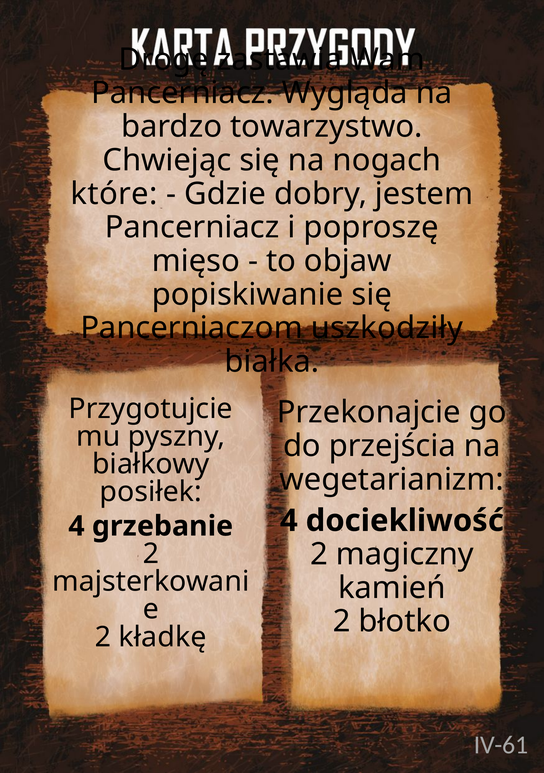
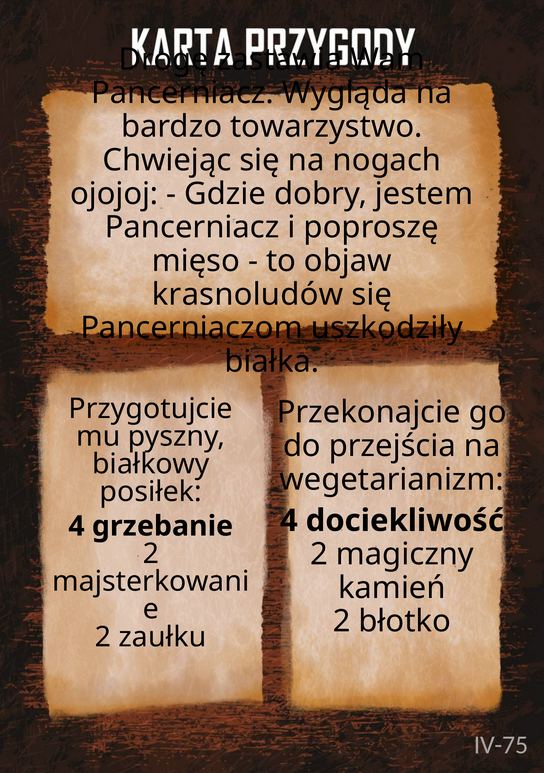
które: które -> ojojoj
popiskiwanie: popiskiwanie -> krasnoludów
kładkę: kładkę -> zaułku
IV-61: IV-61 -> IV-75
